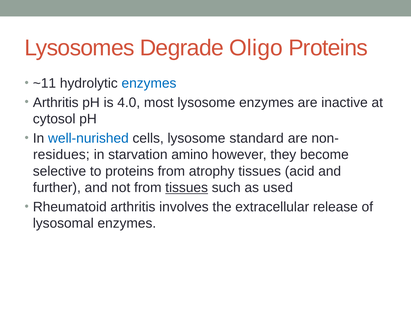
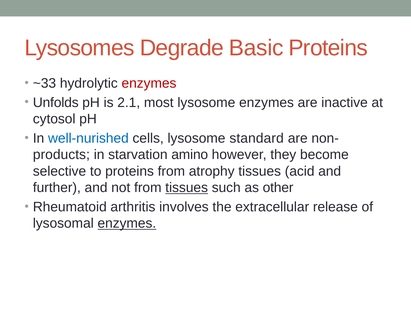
Oligo: Oligo -> Basic
~11: ~11 -> ~33
enzymes at (149, 83) colour: blue -> red
Arthritis at (56, 102): Arthritis -> Unfolds
4.0: 4.0 -> 2.1
residues: residues -> products
used: used -> other
enzymes at (127, 223) underline: none -> present
